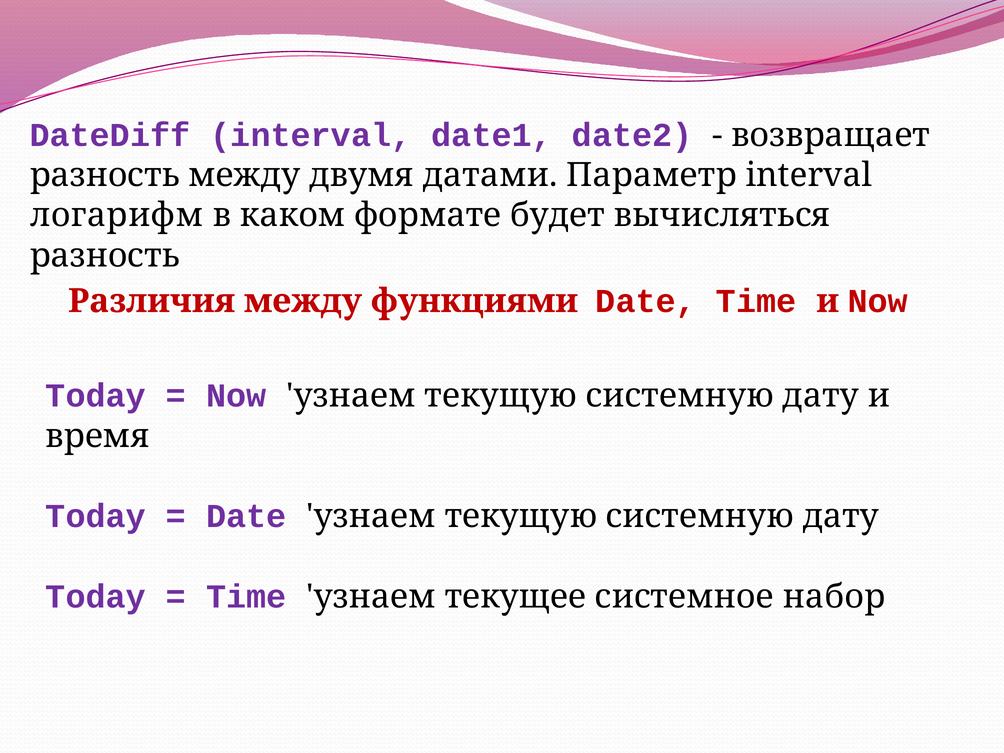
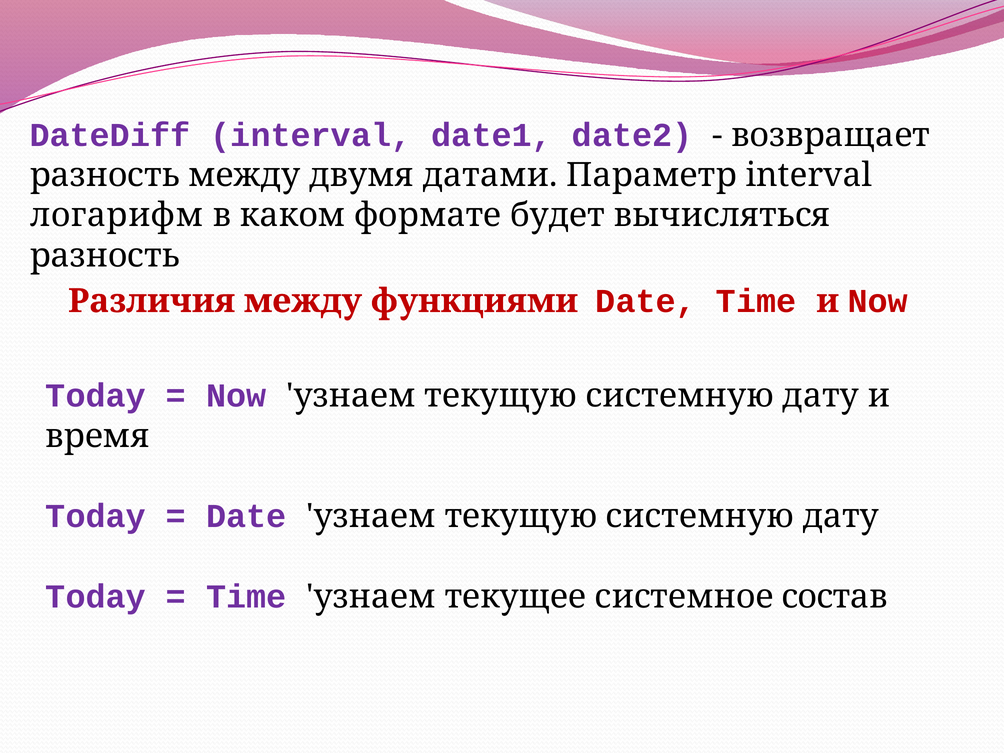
набор: набор -> состав
